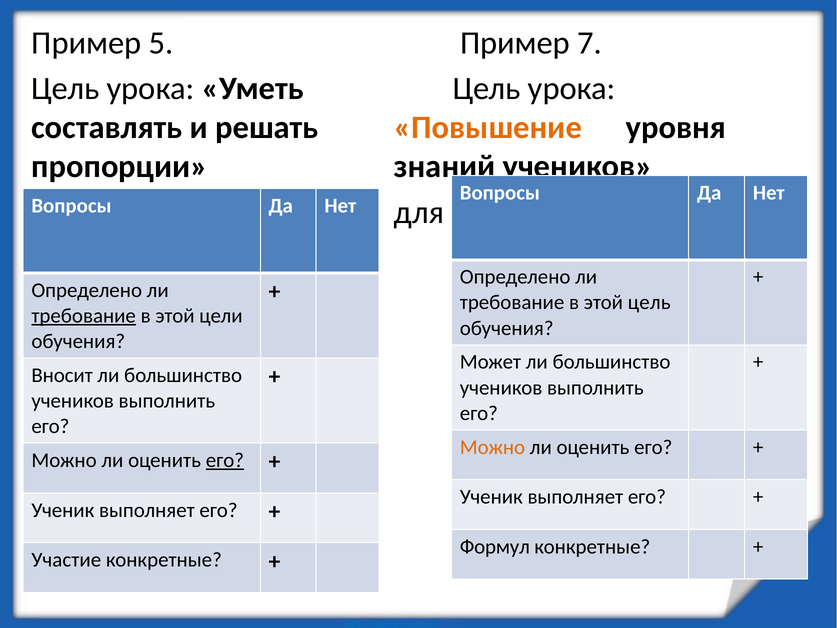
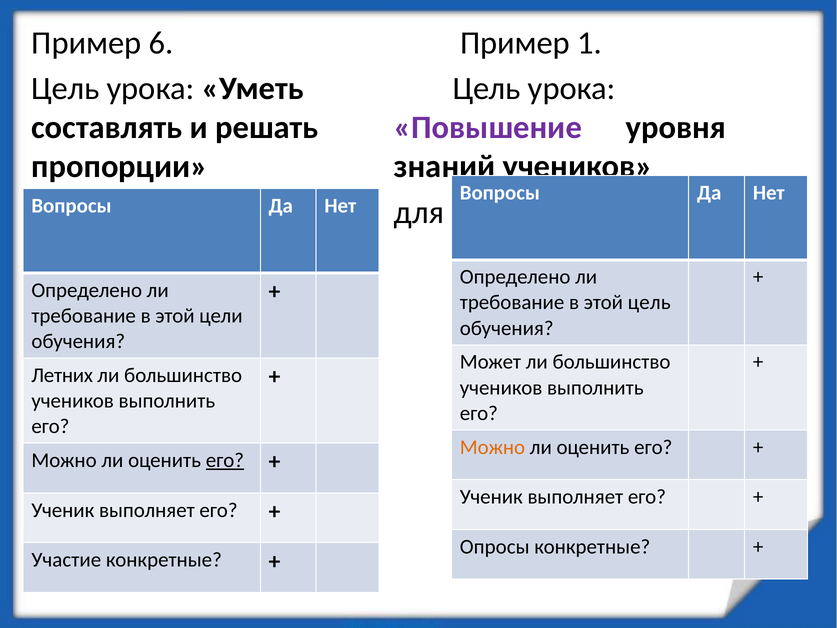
5: 5 -> 6
7: 7 -> 1
Повышение colour: orange -> purple
требование at (84, 316) underline: present -> none
Вносит: Вносит -> Летних
Формул: Формул -> Опросы
